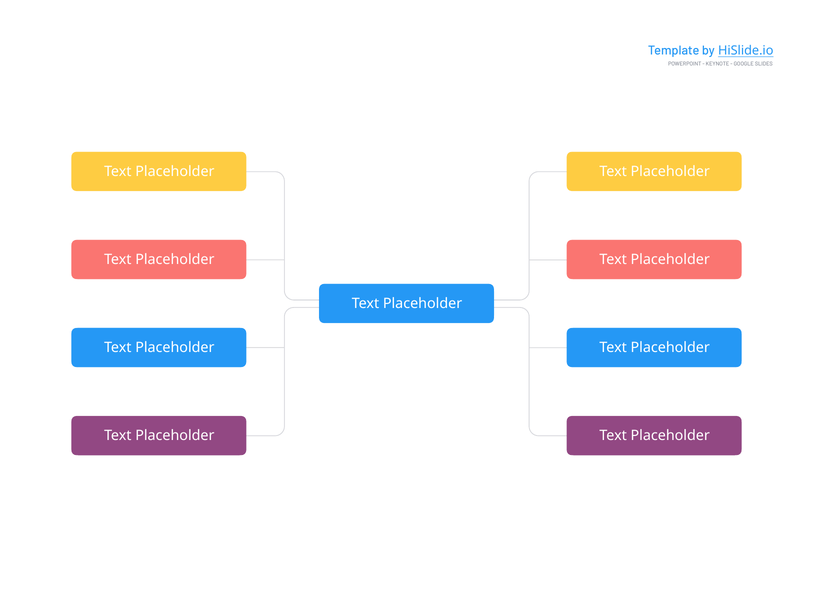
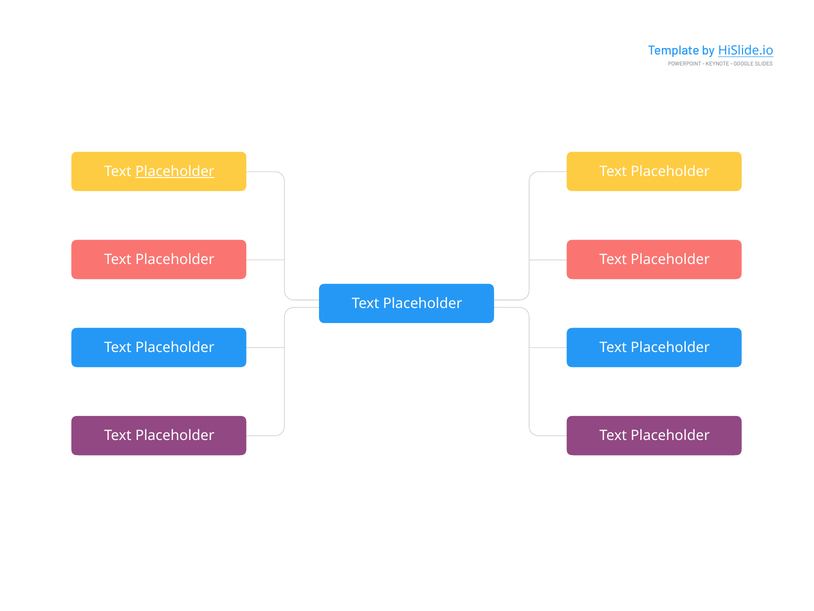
Placeholder at (175, 171) underline: none -> present
